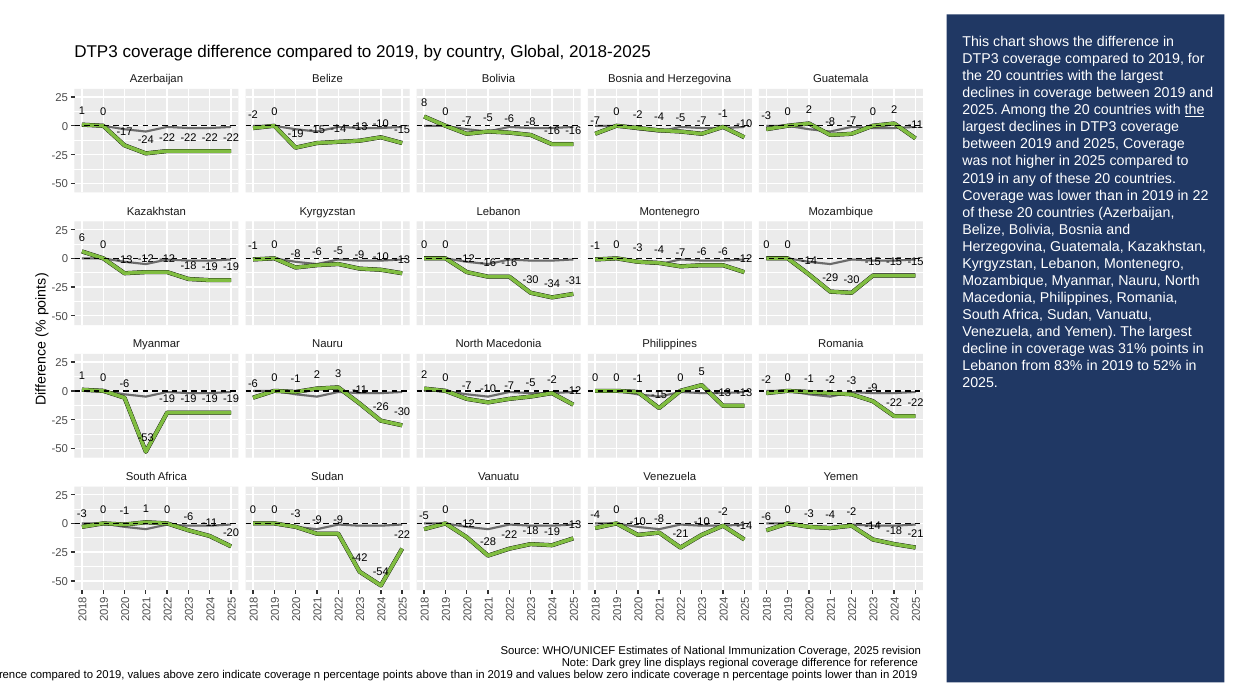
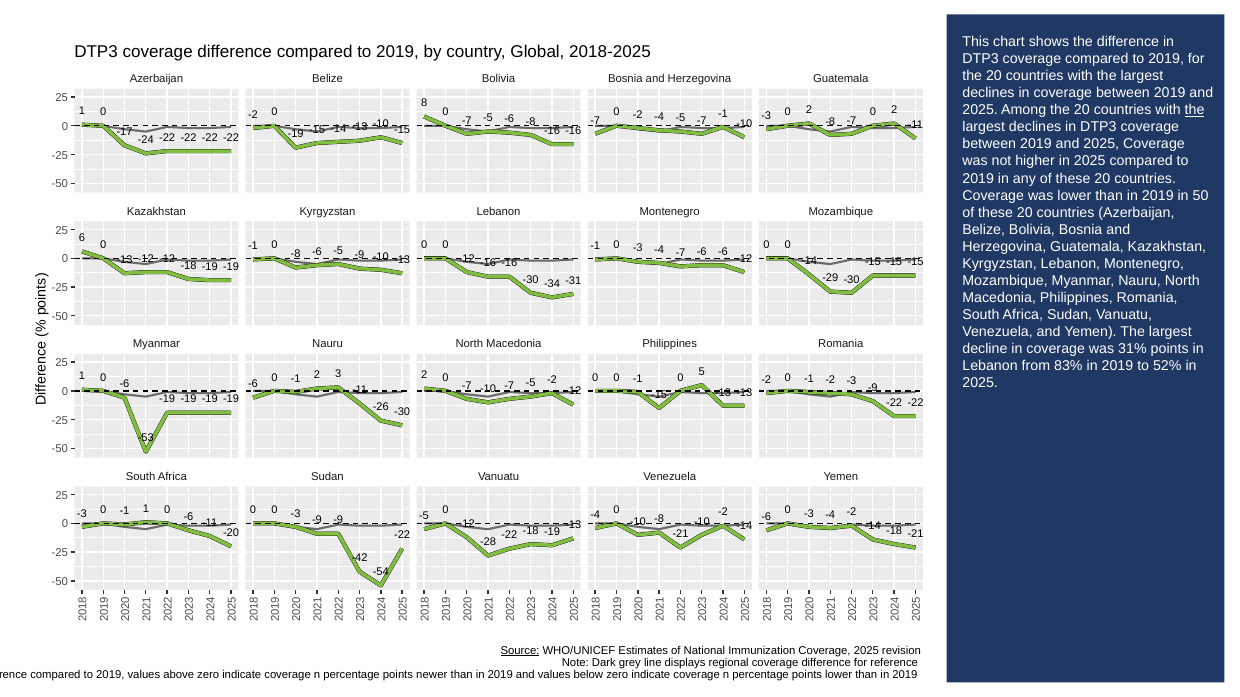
22: 22 -> 50
Source underline: none -> present
points above: above -> newer
